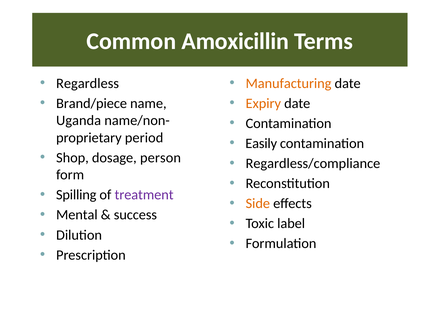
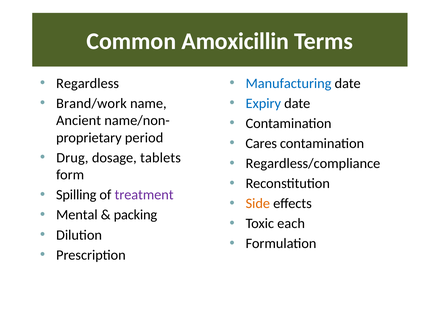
Manufacturing colour: orange -> blue
Brand/piece: Brand/piece -> Brand/work
Expiry colour: orange -> blue
Uganda: Uganda -> Ancient
Easily: Easily -> Cares
Shop: Shop -> Drug
person: person -> tablets
success: success -> packing
label: label -> each
